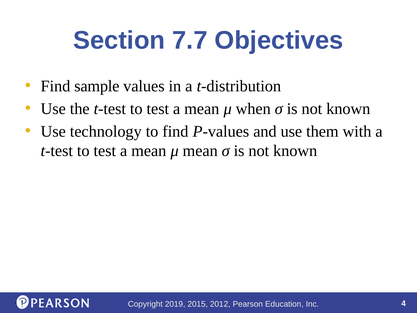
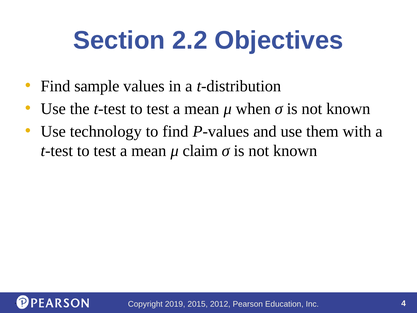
7.7: 7.7 -> 2.2
μ mean: mean -> claim
